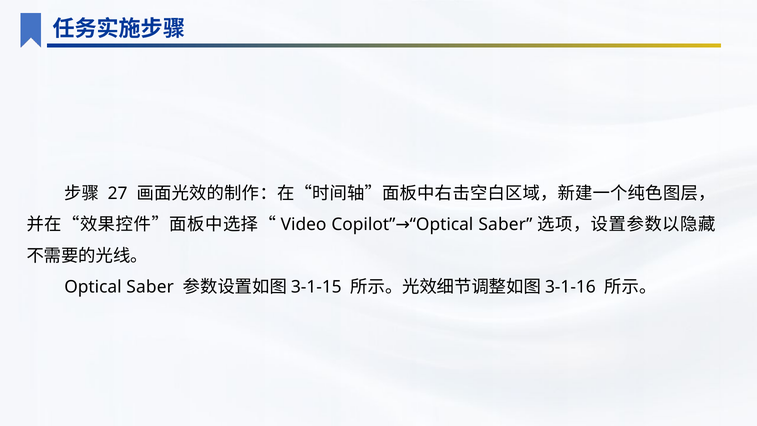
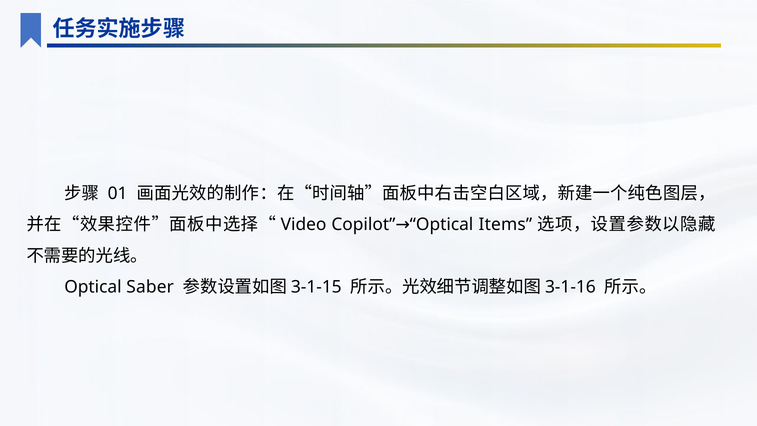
27: 27 -> 01
Saber at (505, 224): Saber -> Items
